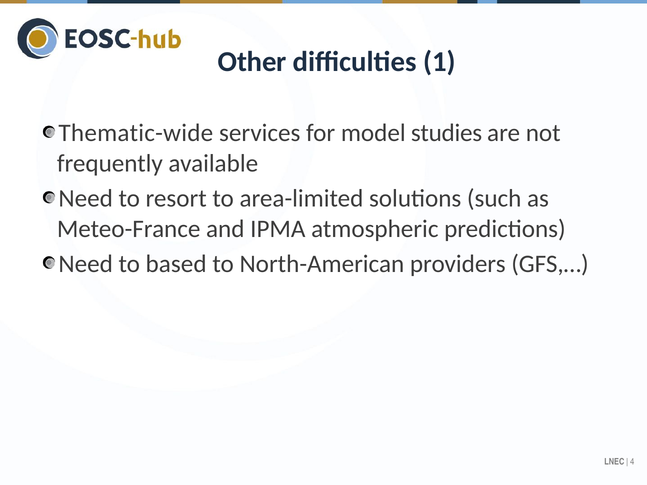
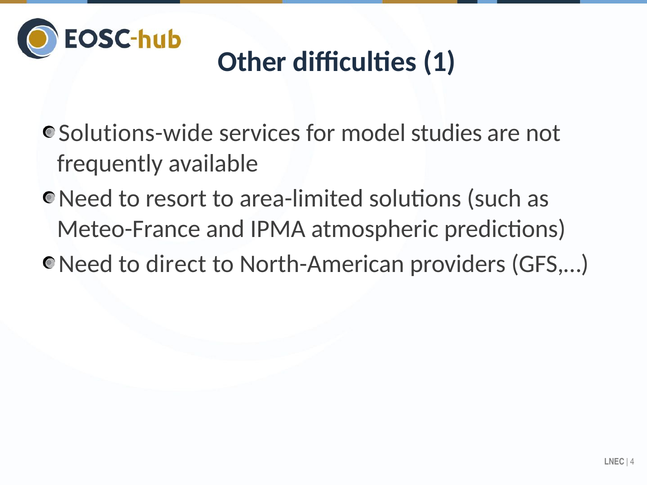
Thematic-wide: Thematic-wide -> Solutions-wide
based: based -> direct
